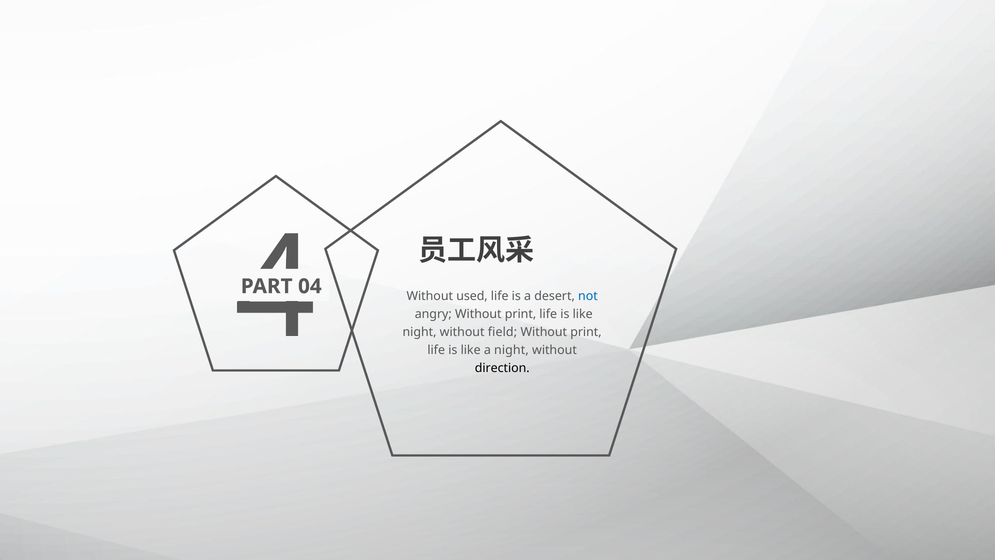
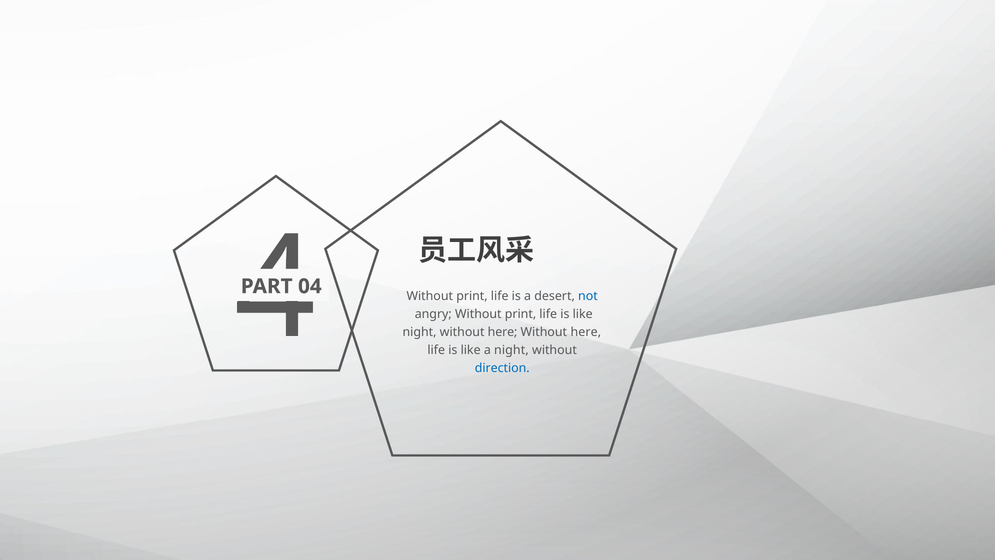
used at (472, 296): used -> print
night without field: field -> here
print at (586, 332): print -> here
direction colour: black -> blue
